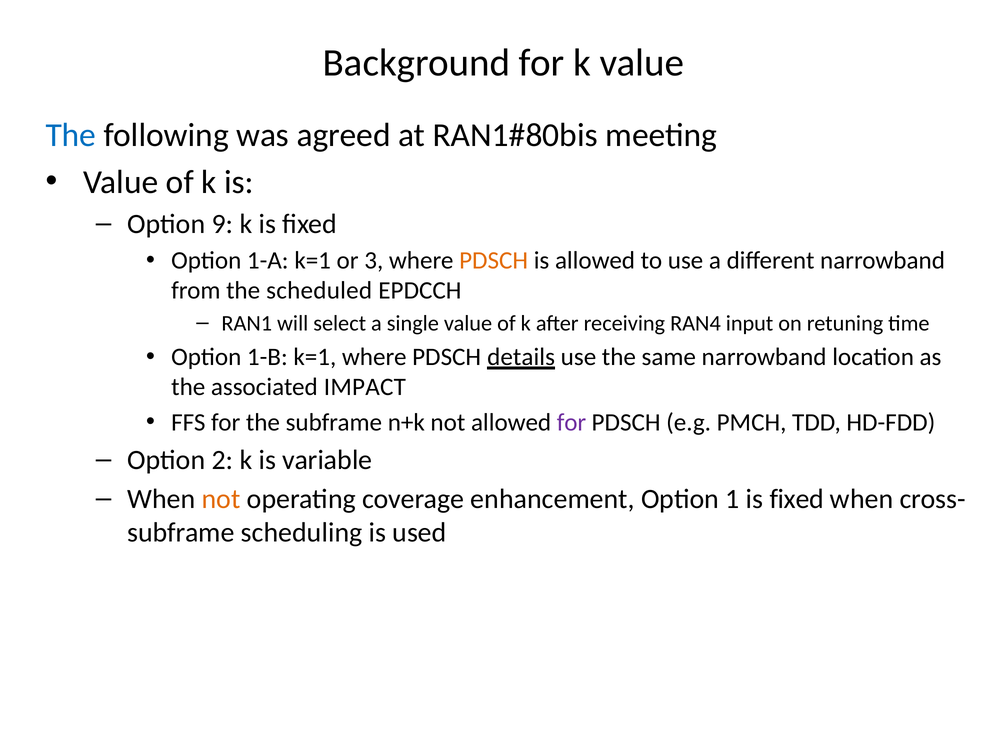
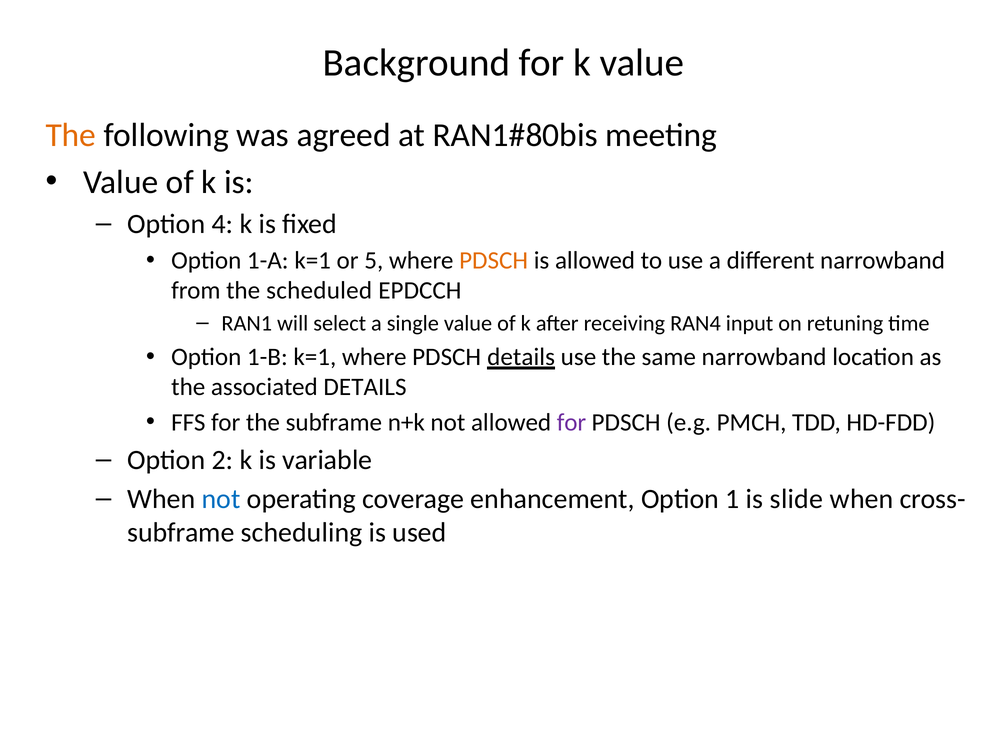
The at (71, 135) colour: blue -> orange
9: 9 -> 4
3: 3 -> 5
associated IMPACT: IMPACT -> DETAILS
not at (221, 499) colour: orange -> blue
1 is fixed: fixed -> slide
